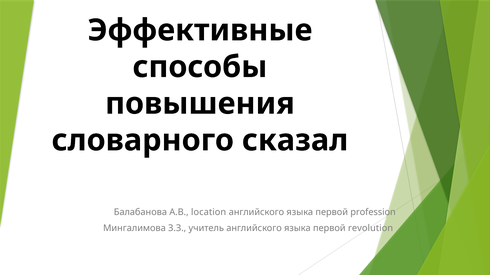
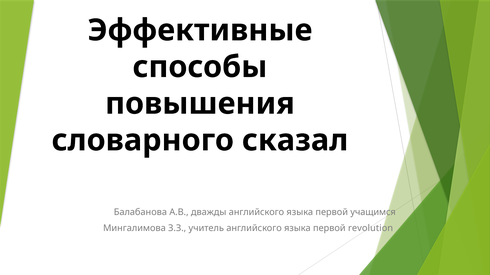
location: location -> дважды
profession: profession -> учащимся
